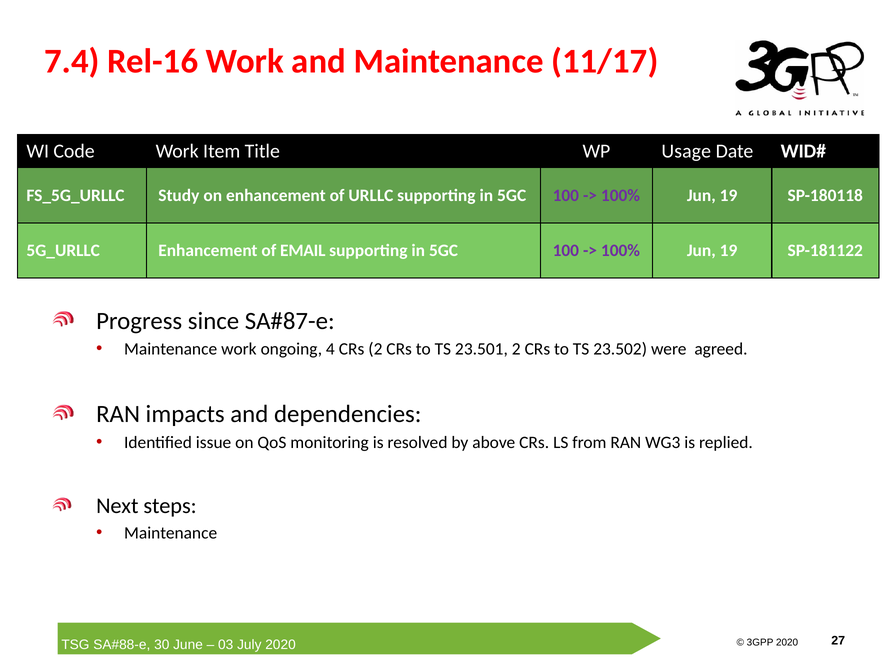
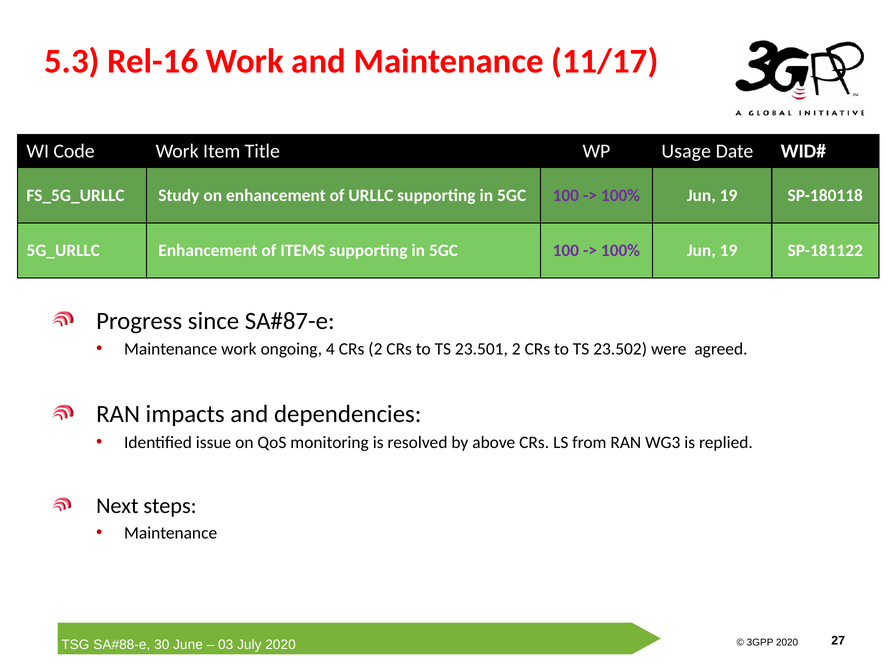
7.4: 7.4 -> 5.3
EMAIL: EMAIL -> ITEMS
